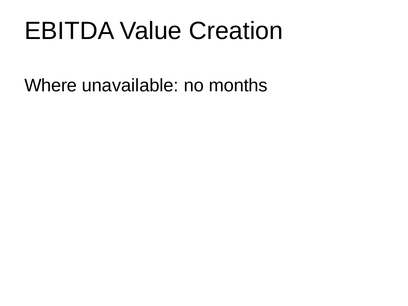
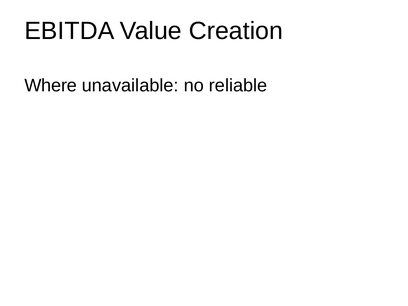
months: months -> reliable
